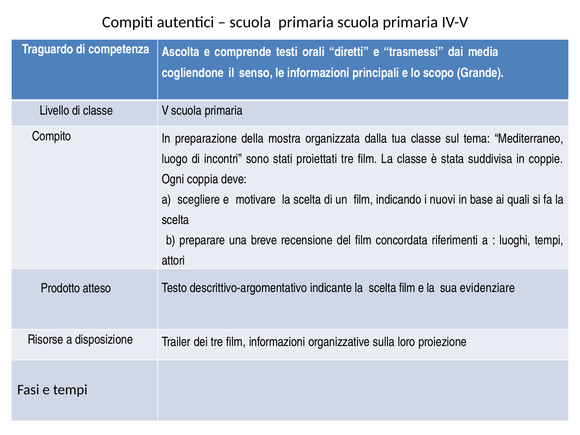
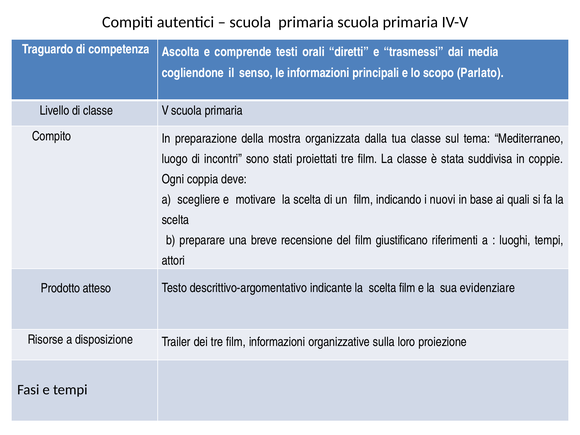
Grande: Grande -> Parlato
concordata: concordata -> giustificano
